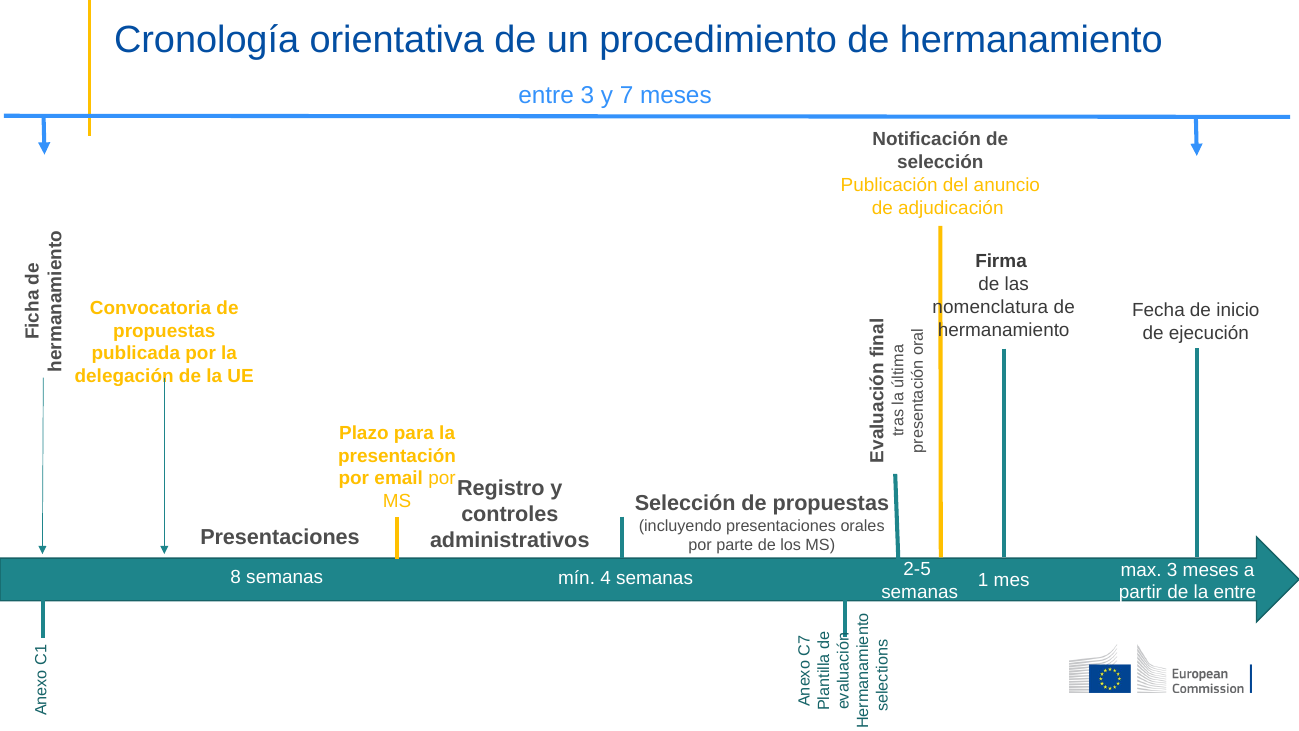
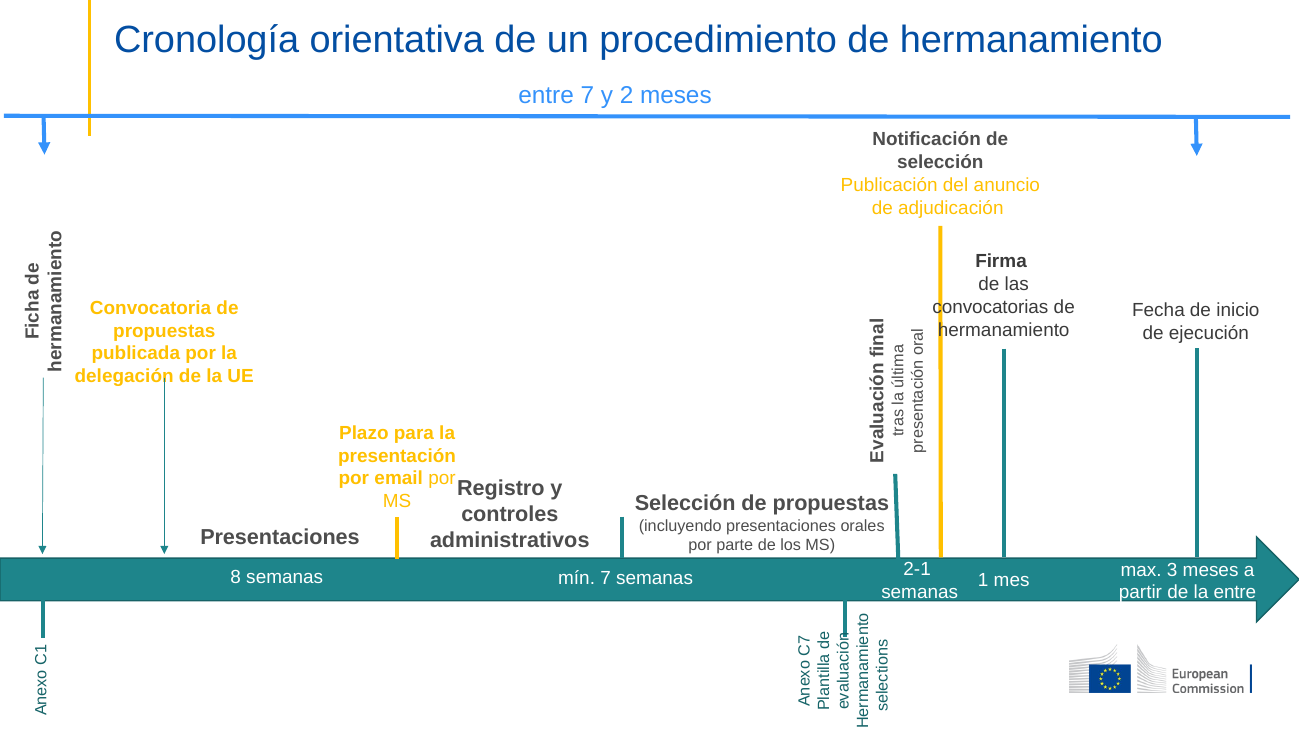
entre 3: 3 -> 7
y 7: 7 -> 2
nomenclatura: nomenclatura -> convocatorias
2-5: 2-5 -> 2-1
mín 4: 4 -> 7
